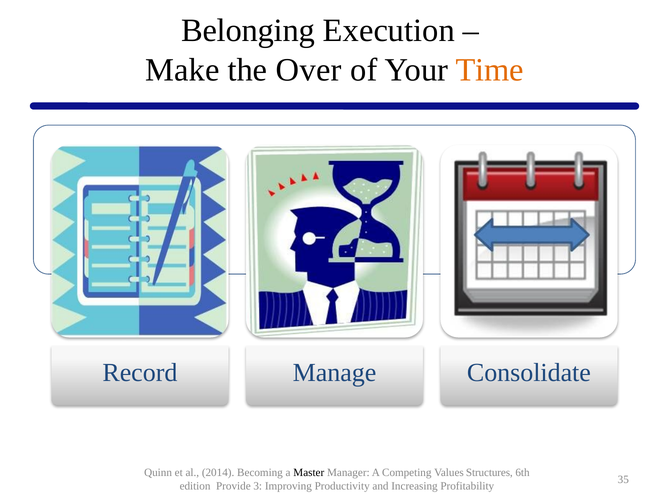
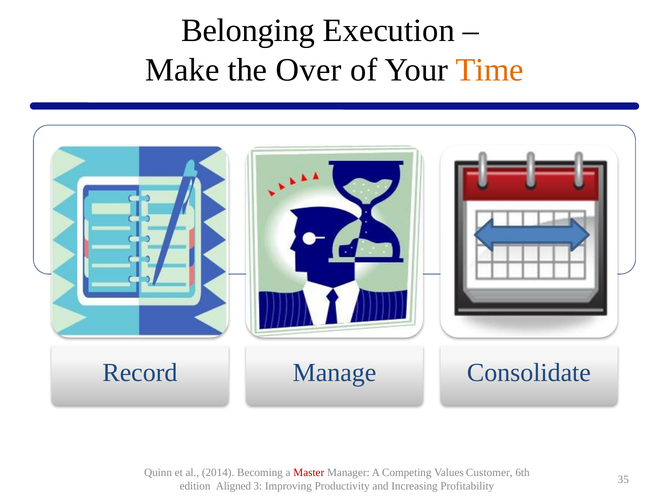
Master colour: black -> red
Structures: Structures -> Customer
Provide: Provide -> Aligned
